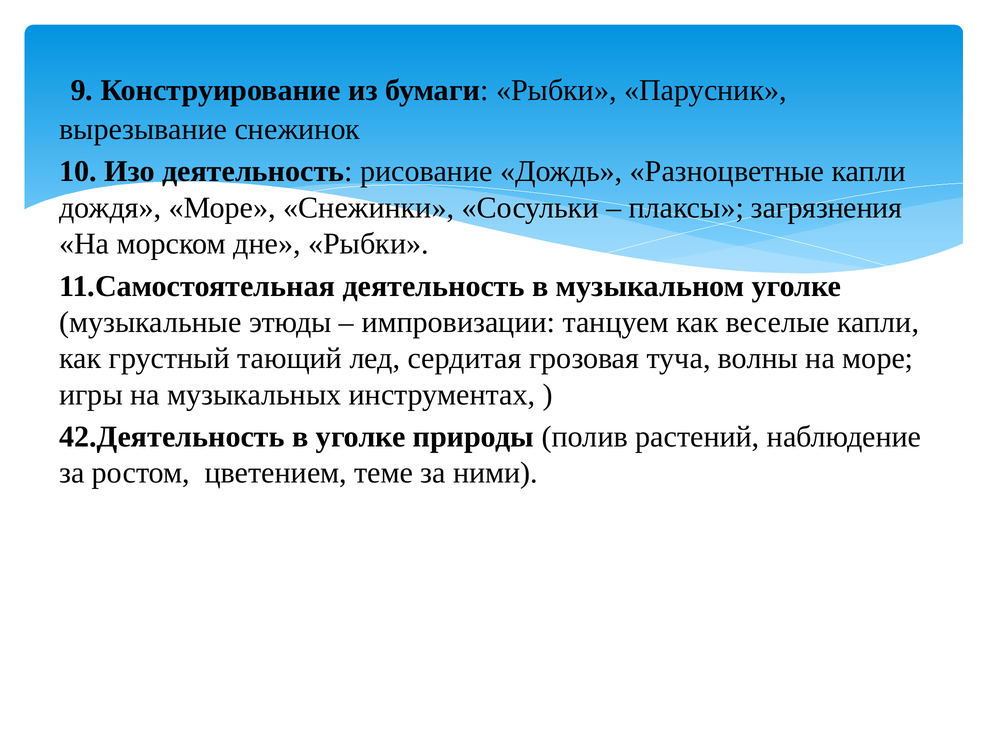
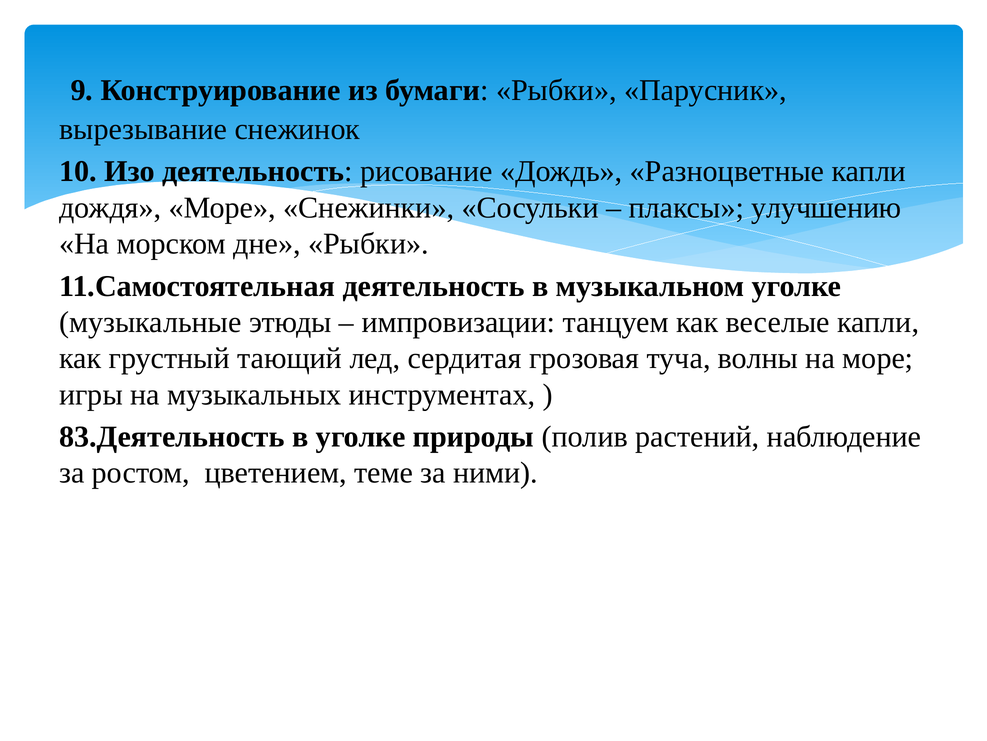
загрязнения: загрязнения -> улучшению
42.Деятельность: 42.Деятельность -> 83.Деятельность
